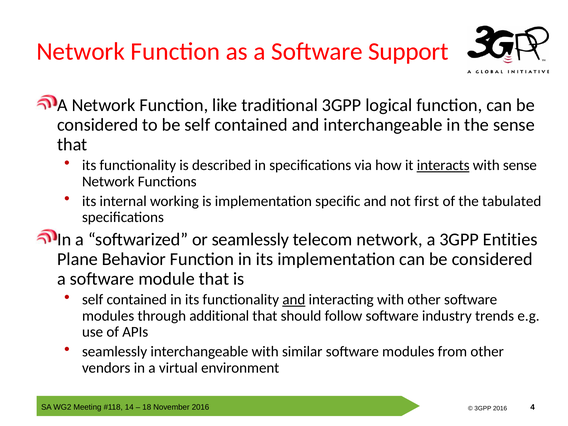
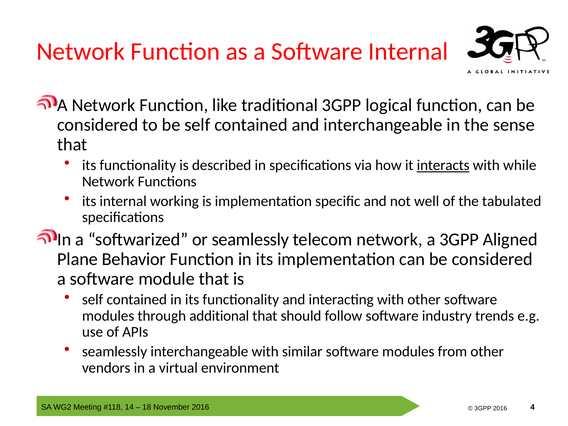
Software Support: Support -> Internal
with sense: sense -> while
first: first -> well
Entities: Entities -> Aligned
and at (294, 300) underline: present -> none
